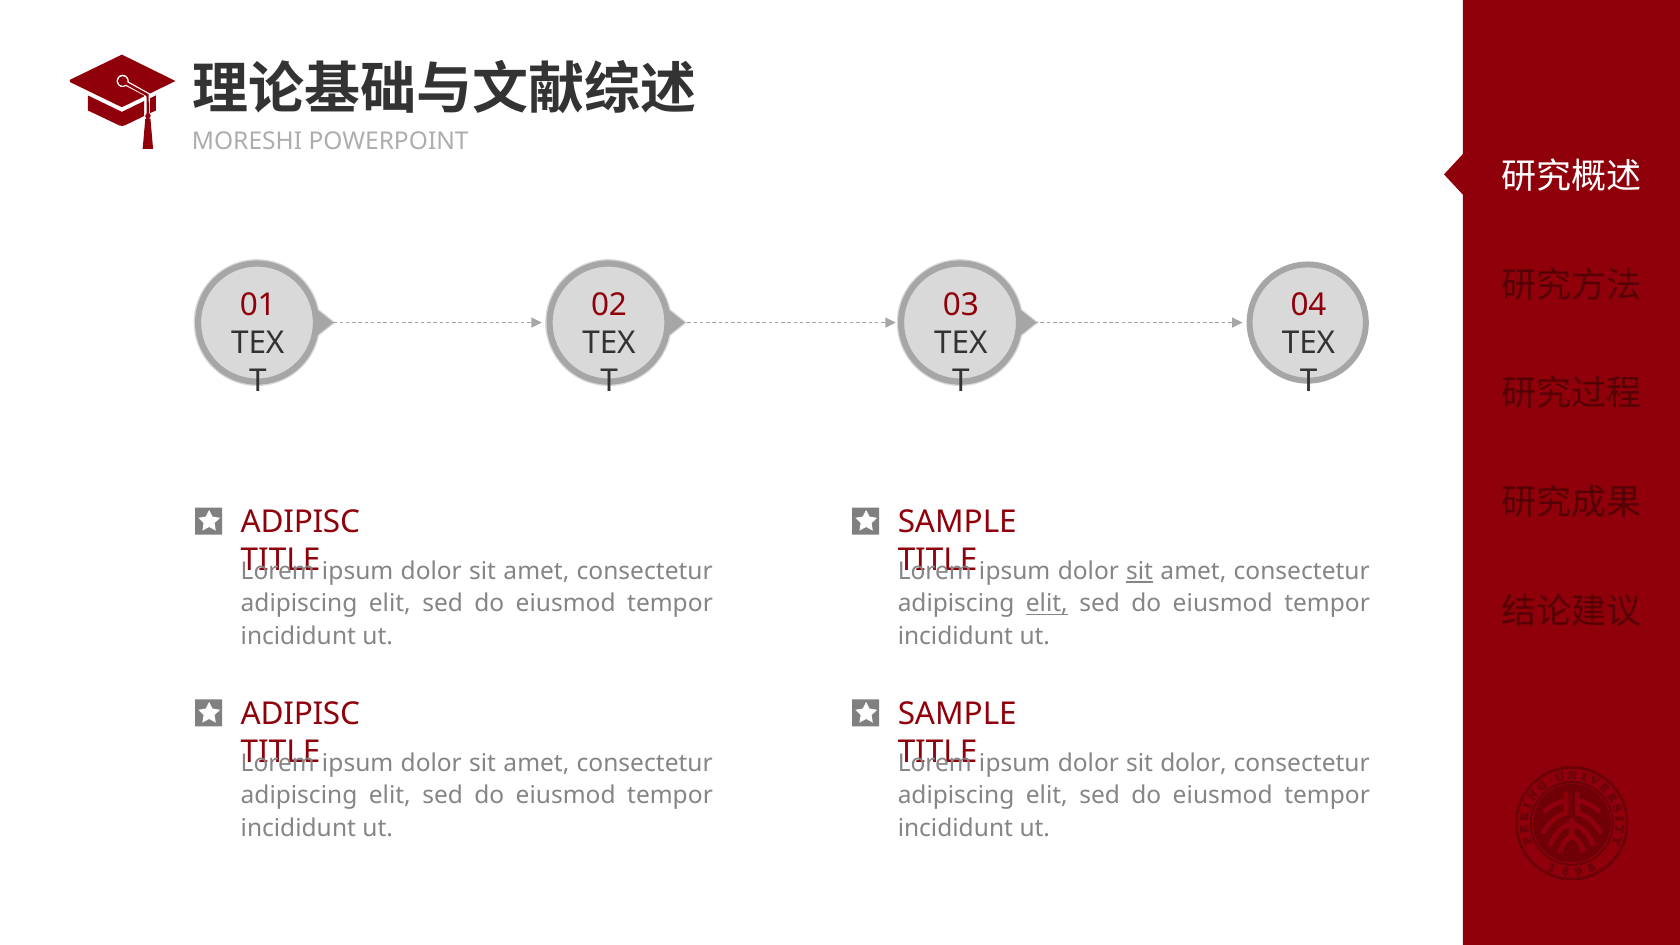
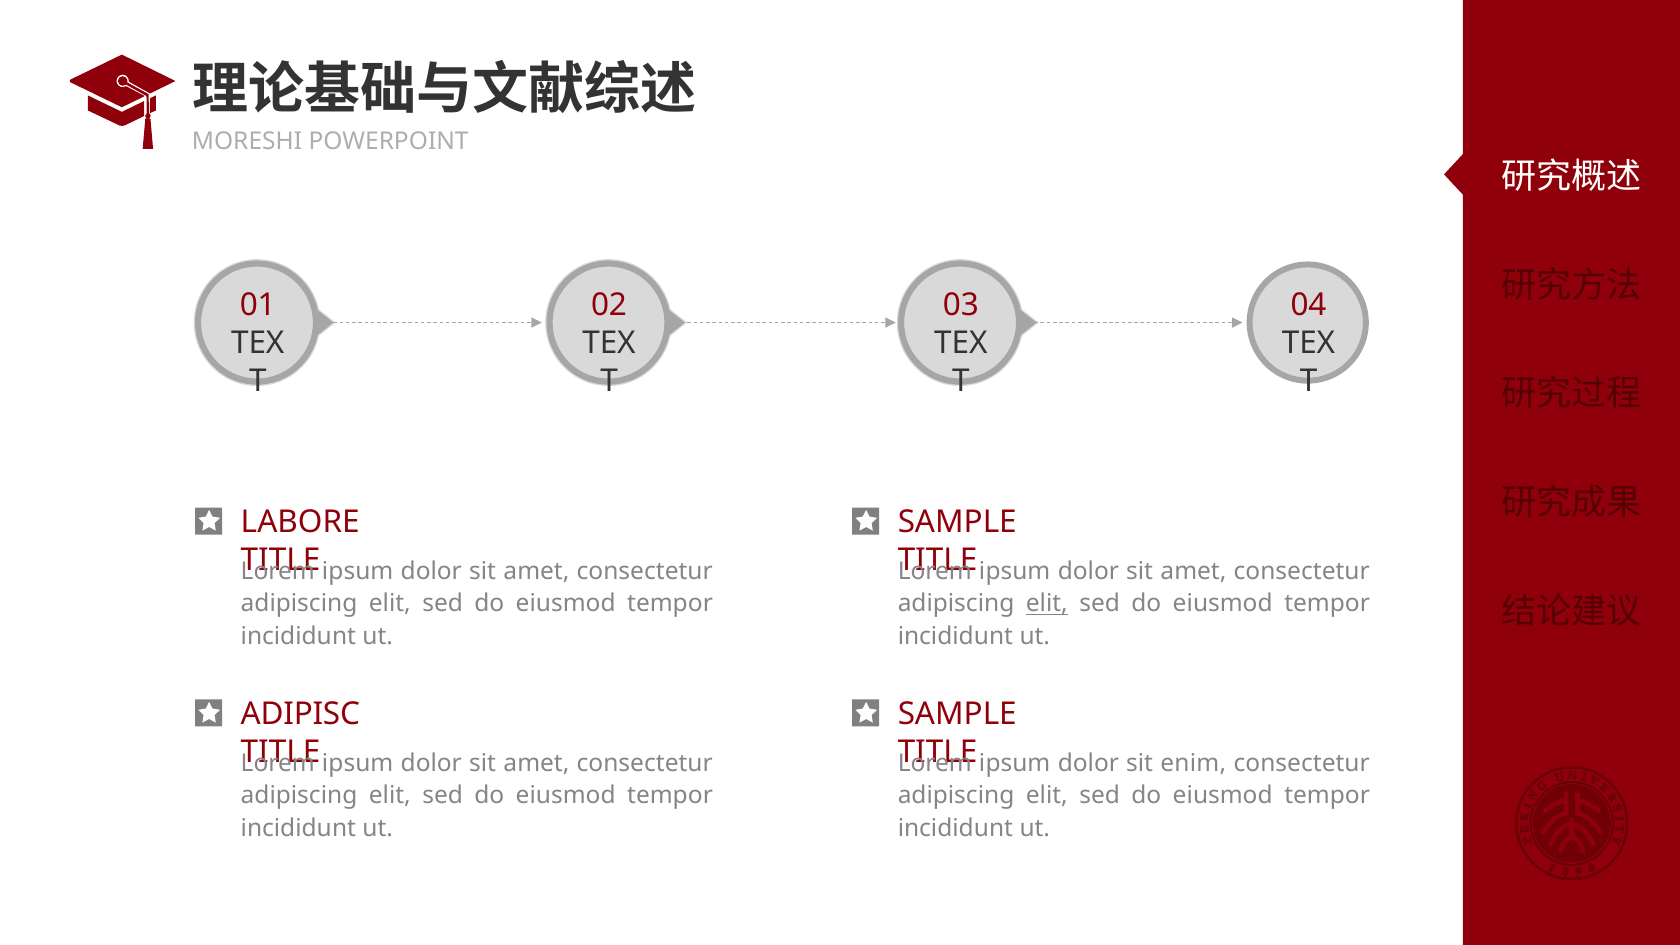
ADIPISC at (300, 522): ADIPISC -> LABORE
sit at (1140, 571) underline: present -> none
sit dolor: dolor -> enim
